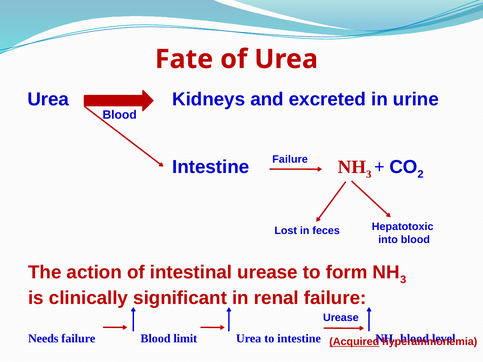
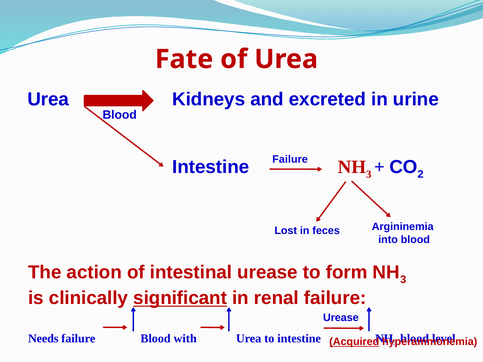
Hepatotoxic: Hepatotoxic -> Argininemia
significant underline: none -> present
limit: limit -> with
